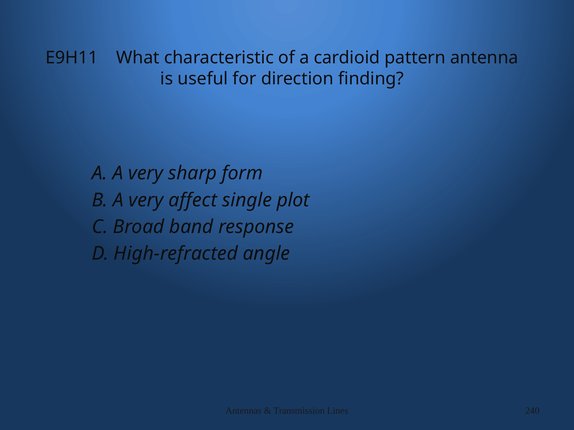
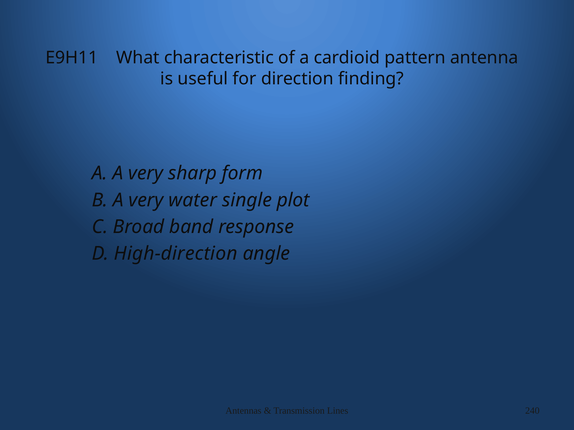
affect: affect -> water
High-refracted: High-refracted -> High-direction
